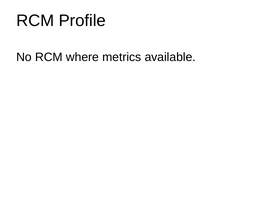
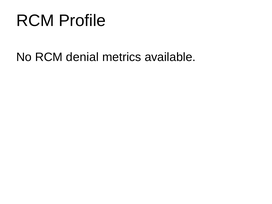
where: where -> denial
